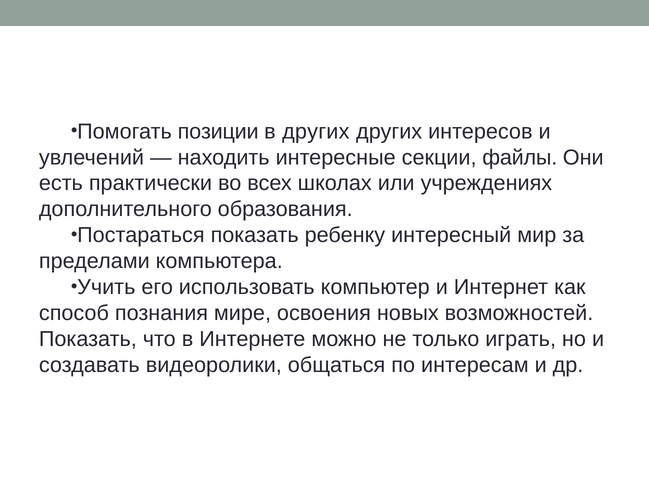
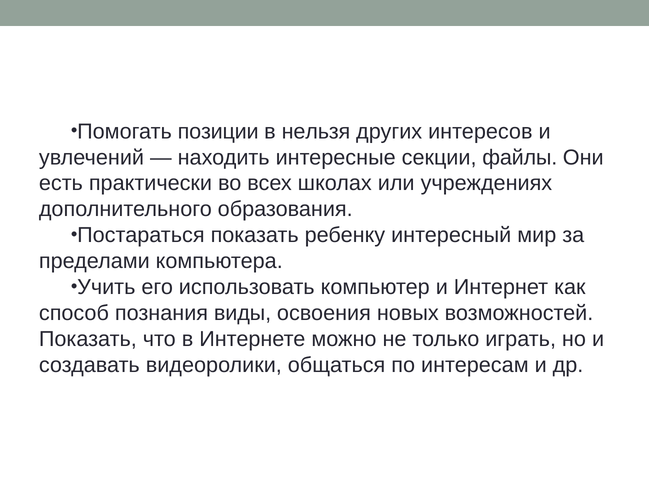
в других: других -> нельзя
мире: мире -> виды
